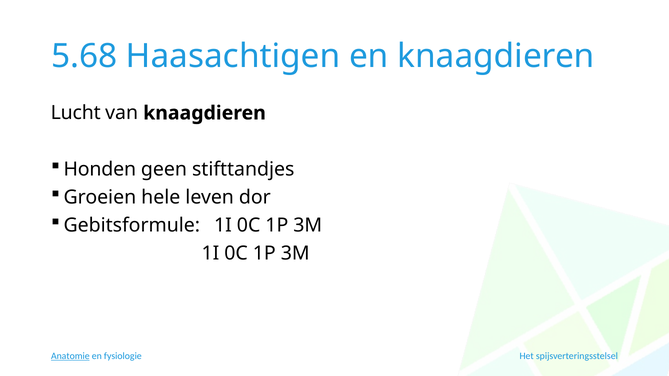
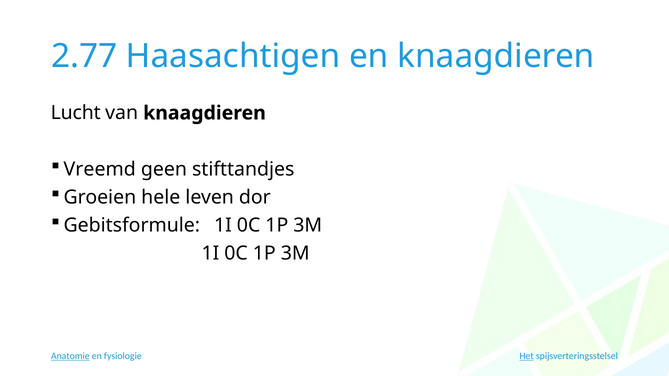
5.68: 5.68 -> 2.77
Honden: Honden -> Vreemd
Het underline: none -> present
